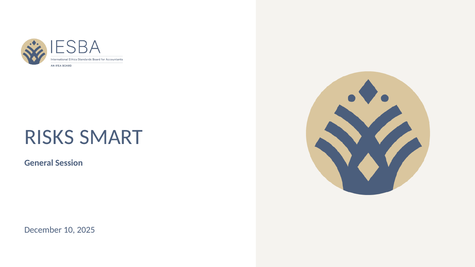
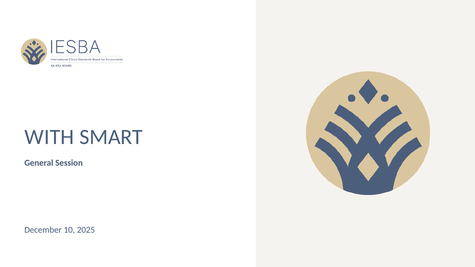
RISKS: RISKS -> WITH
